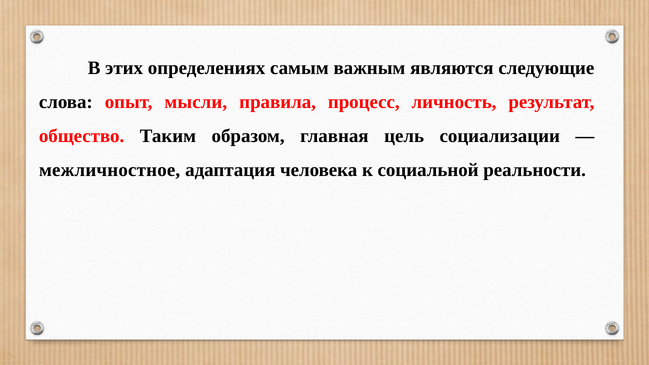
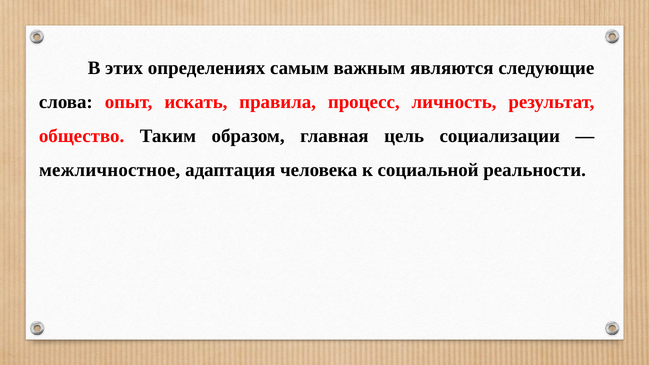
мысли: мысли -> искать
